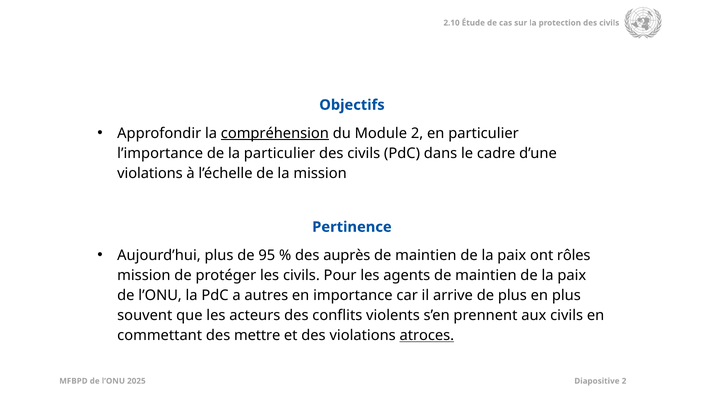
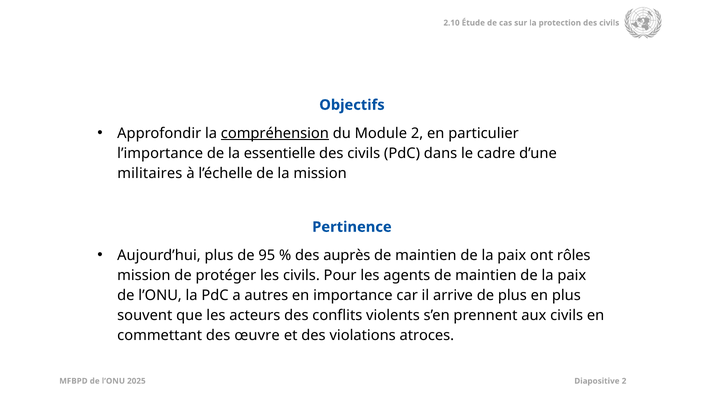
la particulier: particulier -> essentielle
violations at (150, 173): violations -> militaires
mettre: mettre -> œuvre
atroces underline: present -> none
